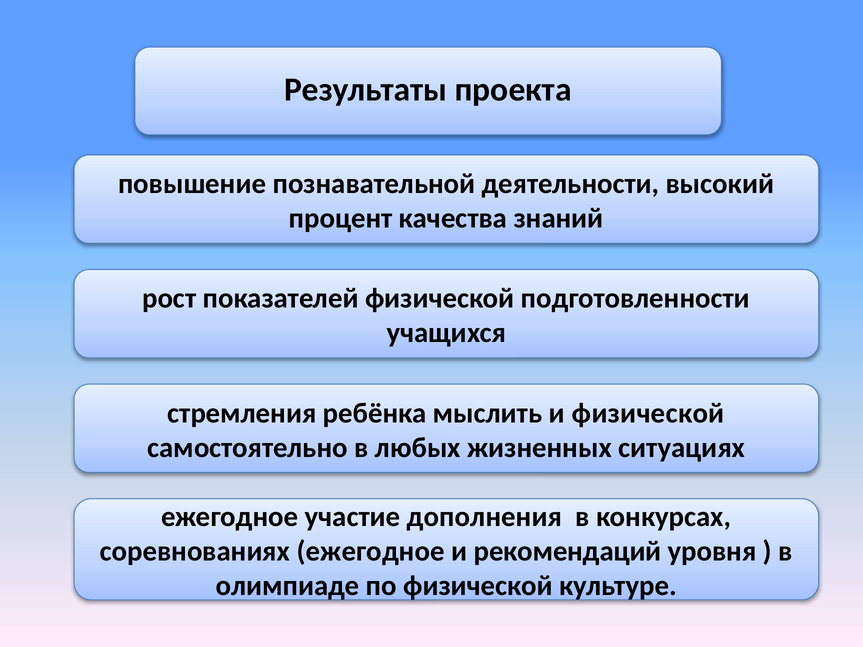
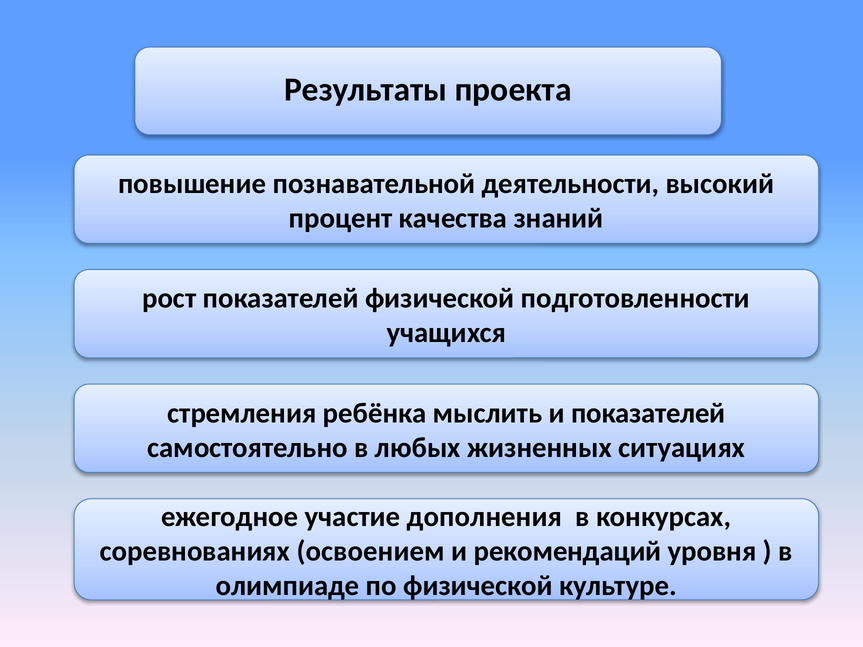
и физической: физической -> показателей
соревнованиях ежегодное: ежегодное -> освоением
